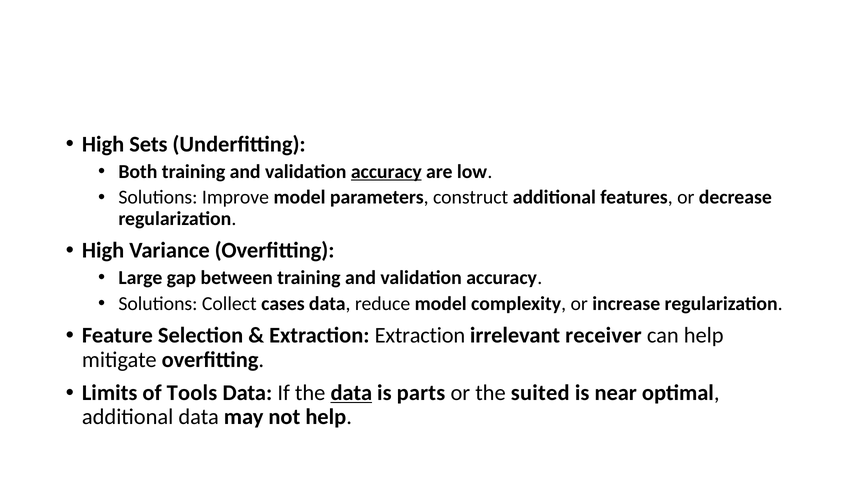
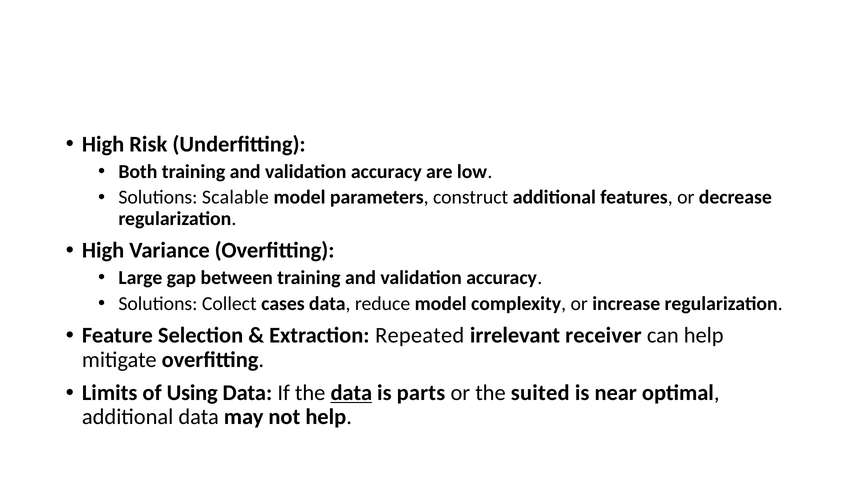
Sets: Sets -> Risk
accuracy at (386, 172) underline: present -> none
Improve: Improve -> Scalable
Extraction Extraction: Extraction -> Repeated
Tools: Tools -> Using
